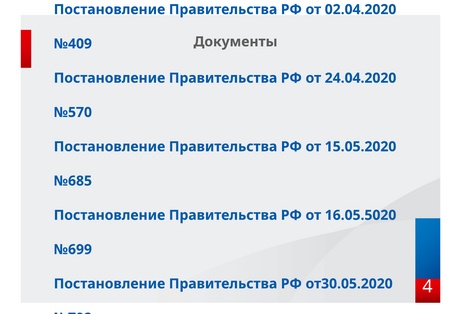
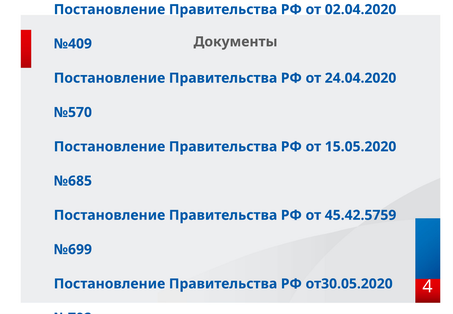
16.05.5020: 16.05.5020 -> 45.42.5759
